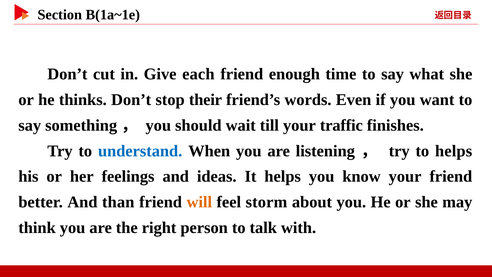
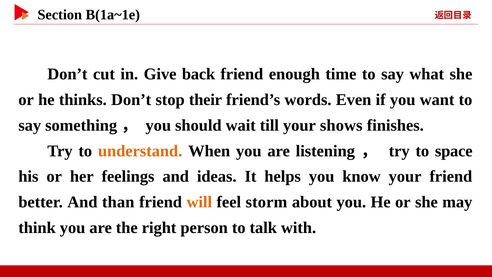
each: each -> back
traffic: traffic -> shows
understand colour: blue -> orange
to helps: helps -> space
